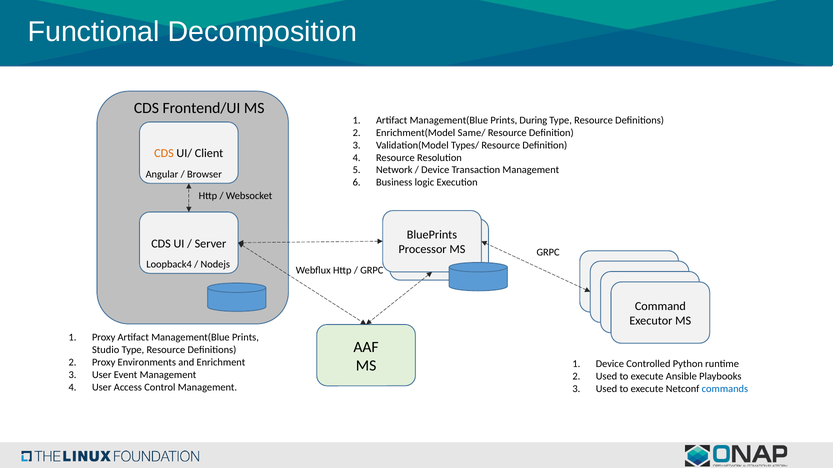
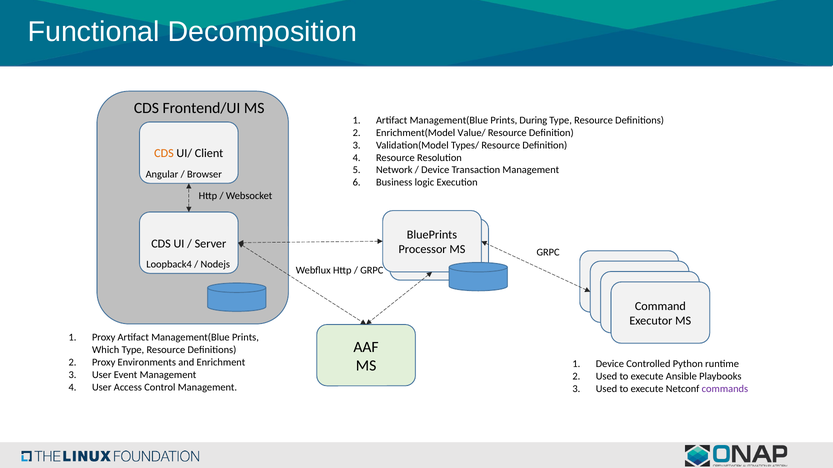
Same/: Same/ -> Value/
Studio: Studio -> Which
commands colour: blue -> purple
